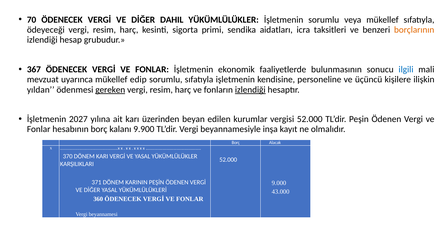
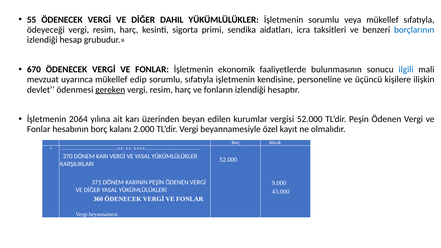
70: 70 -> 55
borçlarının colour: orange -> blue
367: 367 -> 670
yıldan: yıldan -> devlet
izlendiği at (250, 90) underline: present -> none
2027: 2027 -> 2064
9.900: 9.900 -> 2.000
inşa: inşa -> özel
